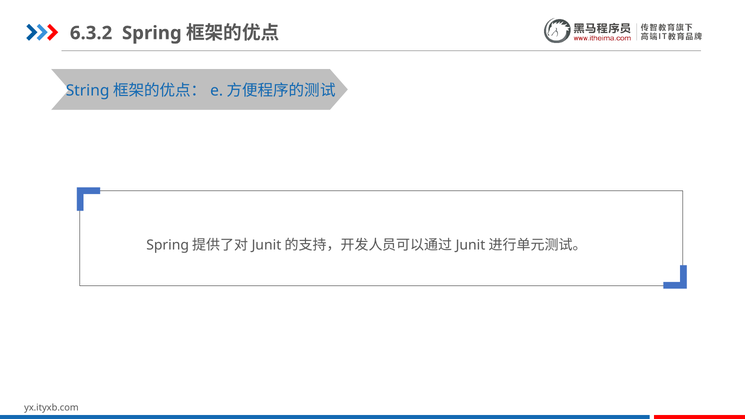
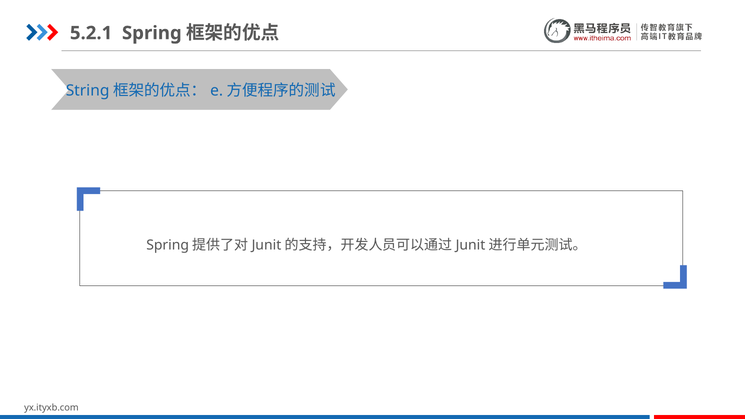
6.3.2: 6.3.2 -> 5.2.1
